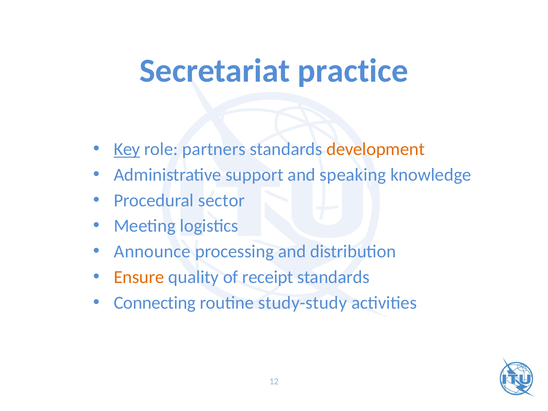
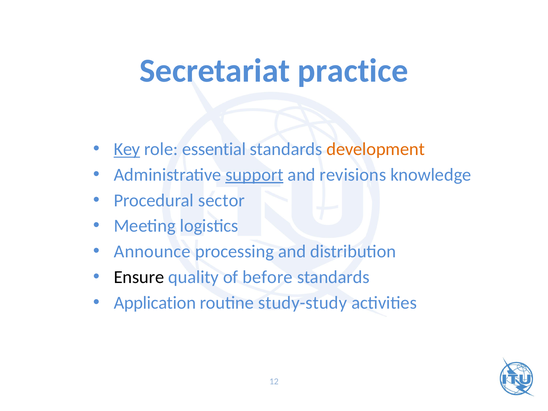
partners: partners -> essential
support underline: none -> present
speaking: speaking -> revisions
Ensure colour: orange -> black
receipt: receipt -> before
Connecting: Connecting -> Application
